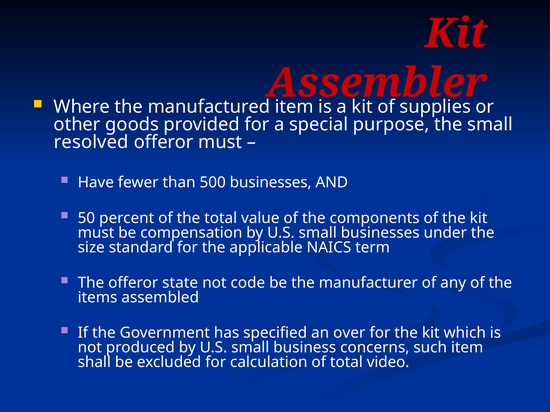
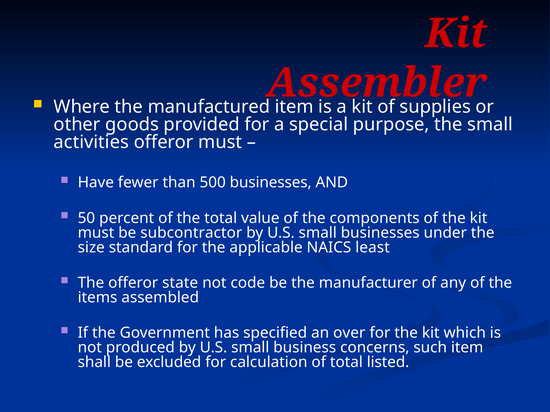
resolved: resolved -> activities
compensation: compensation -> subcontractor
term: term -> least
video: video -> listed
